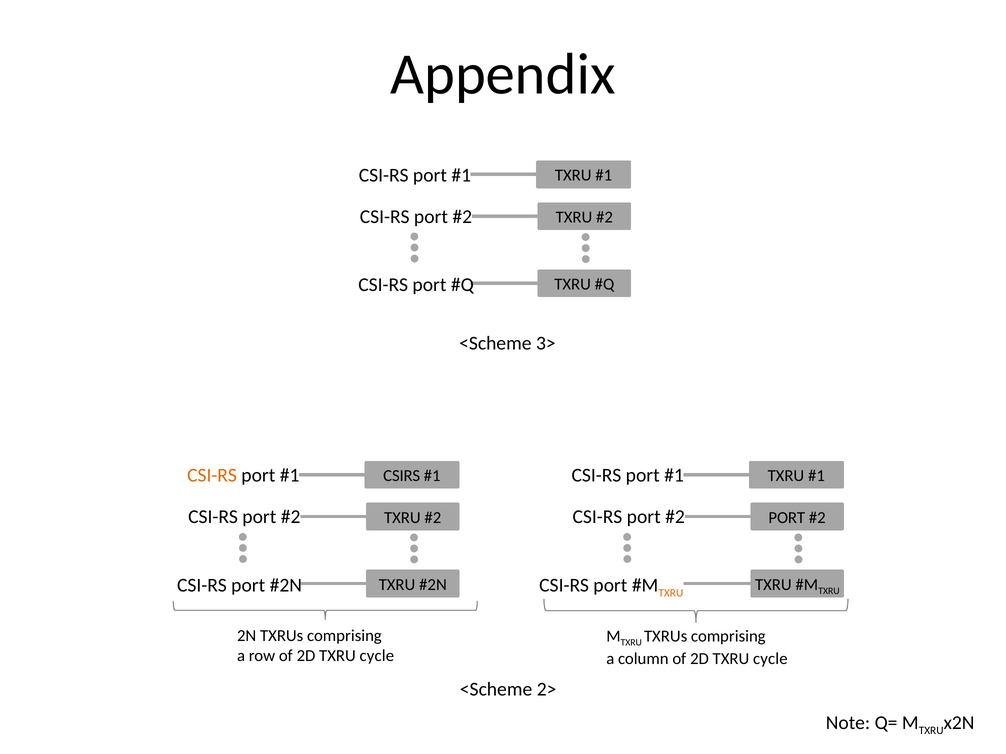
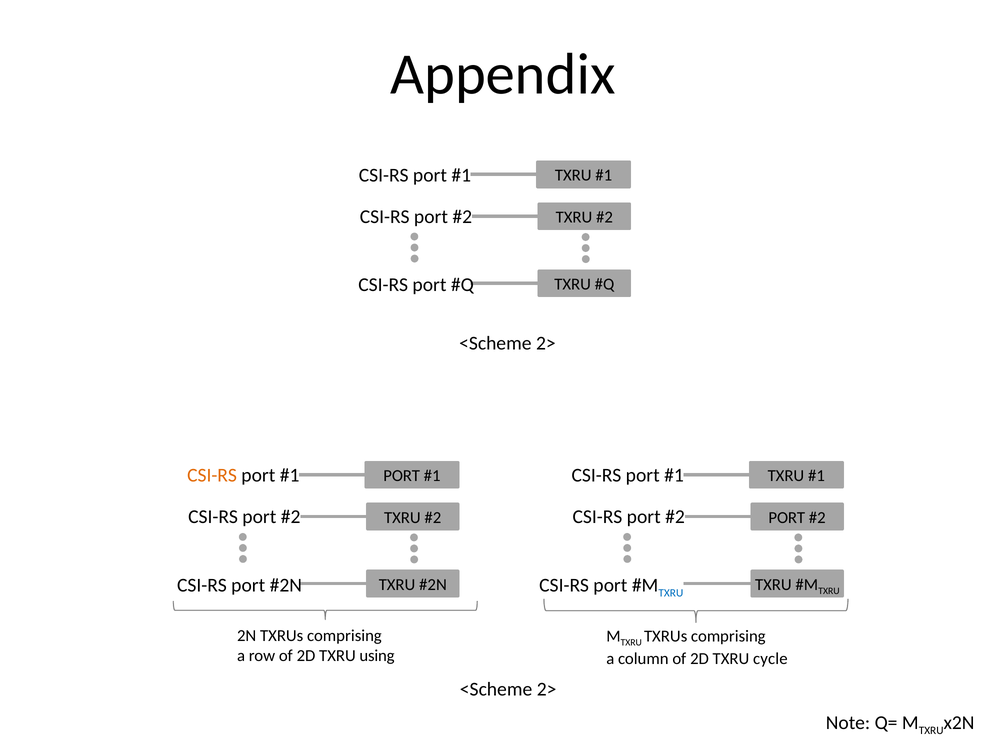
3> at (546, 343): 3> -> 2>
CSIRS at (402, 476): CSIRS -> PORT
TXRU at (671, 593) colour: orange -> blue
cycle at (377, 656): cycle -> using
